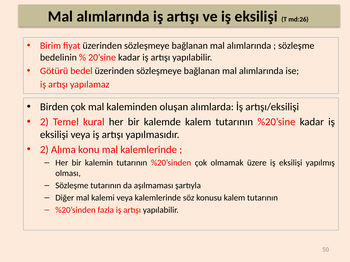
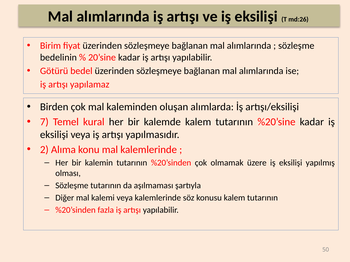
2 at (44, 122): 2 -> 7
